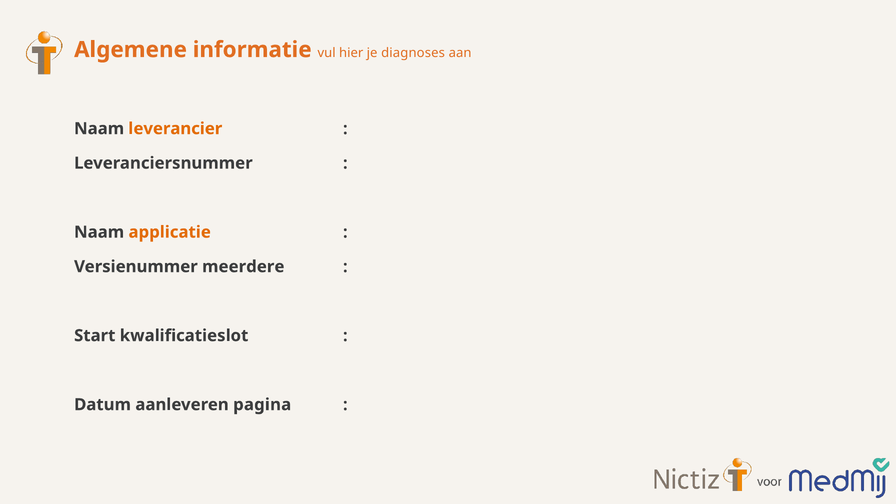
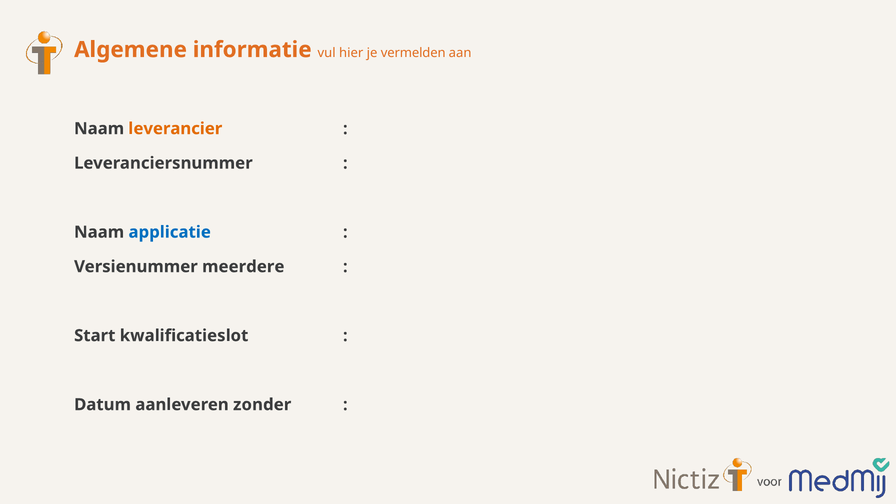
diagnoses: diagnoses -> vermelden
applicatie colour: orange -> blue
pagina: pagina -> zonder
